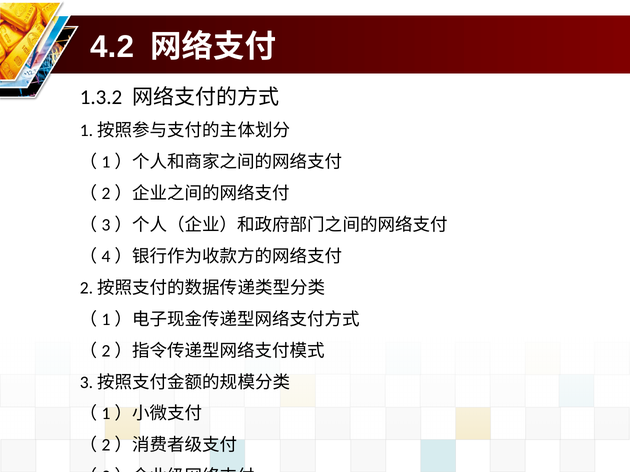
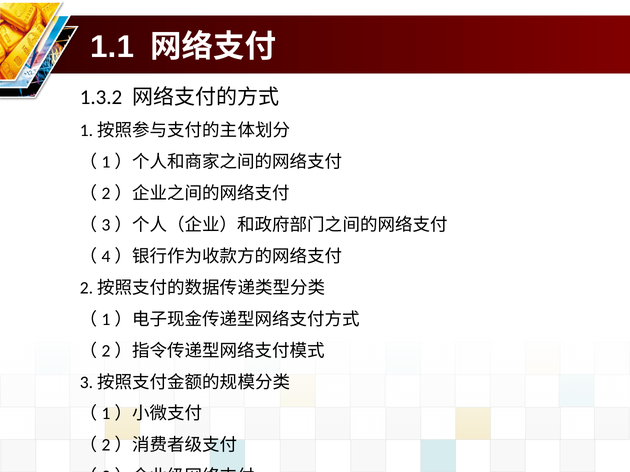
4.2: 4.2 -> 1.1
